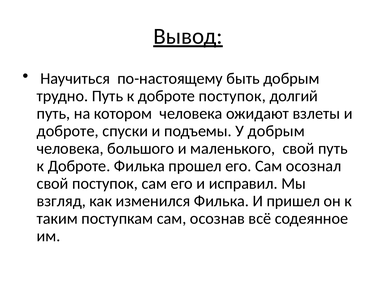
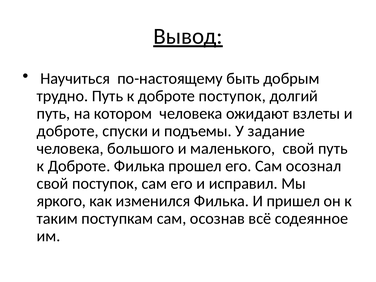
У добрым: добрым -> задание
взгляд: взгляд -> яркого
